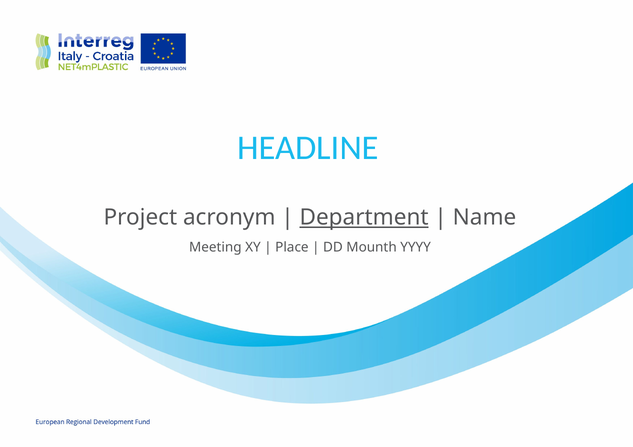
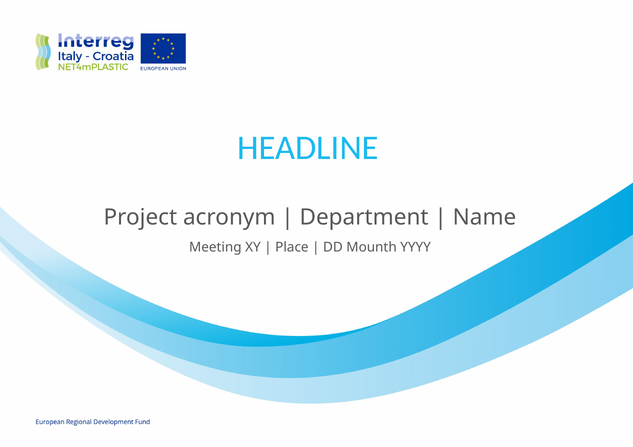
Department underline: present -> none
